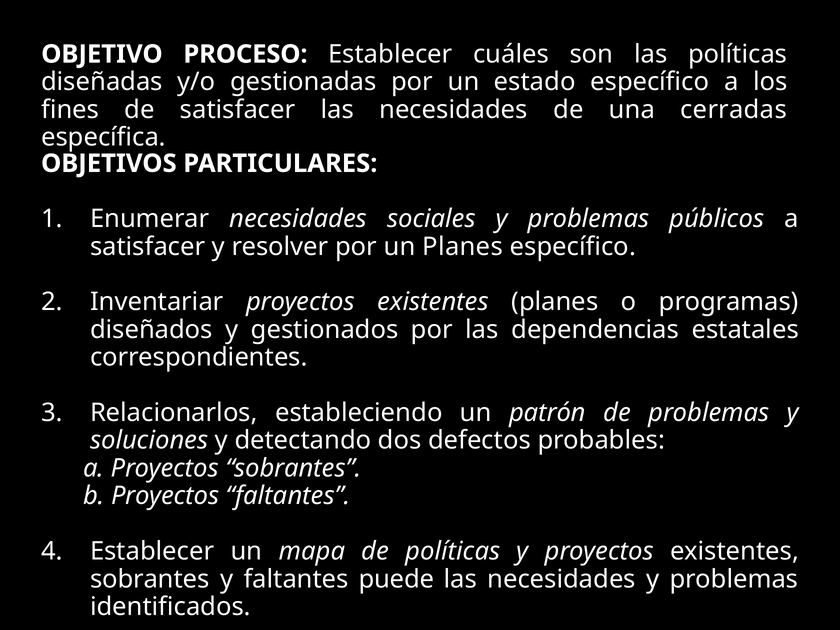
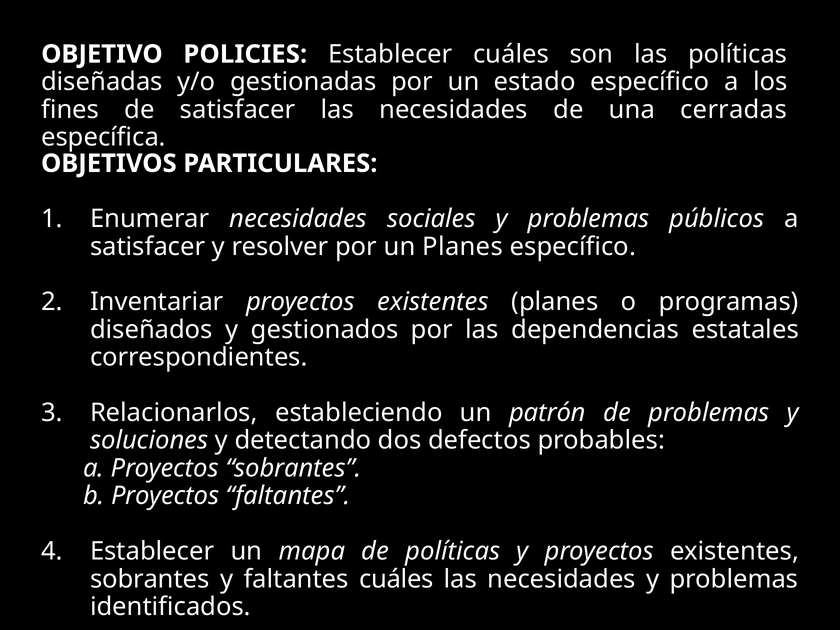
PROCESO: PROCESO -> POLICIES
faltantes puede: puede -> cuáles
